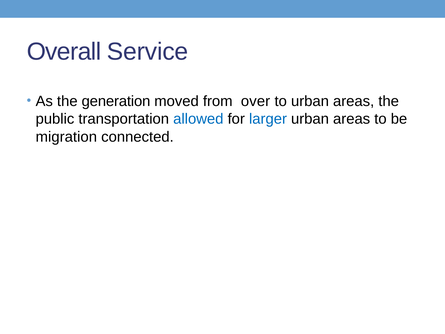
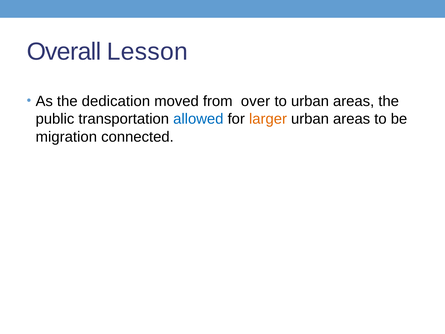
Service: Service -> Lesson
generation: generation -> dedication
larger colour: blue -> orange
